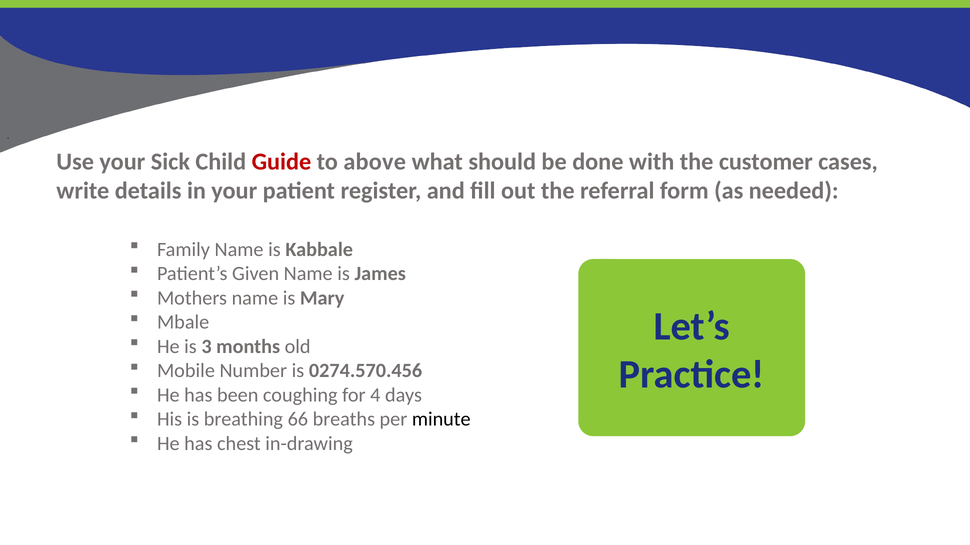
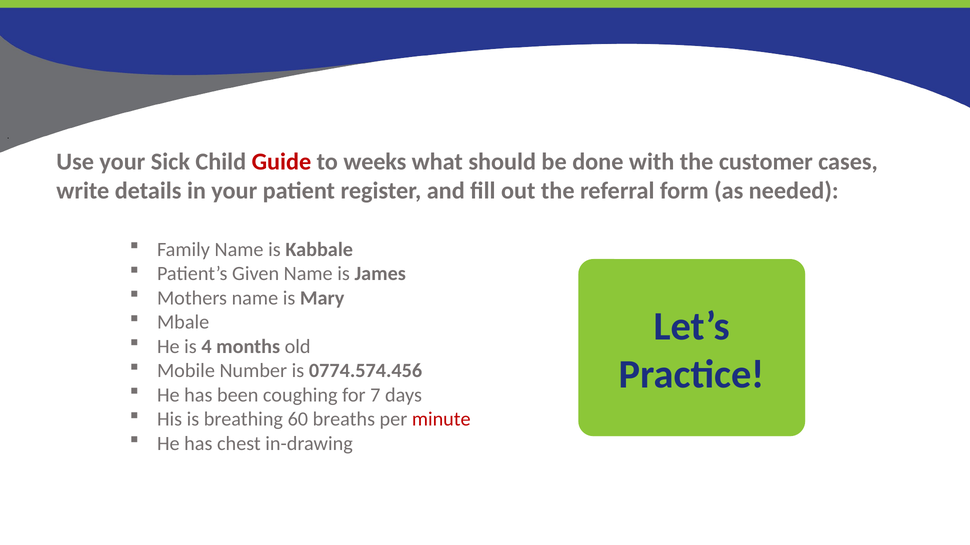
above: above -> weeks
3: 3 -> 4
0274.570.456: 0274.570.456 -> 0774.574.456
4: 4 -> 7
66: 66 -> 60
minute colour: black -> red
